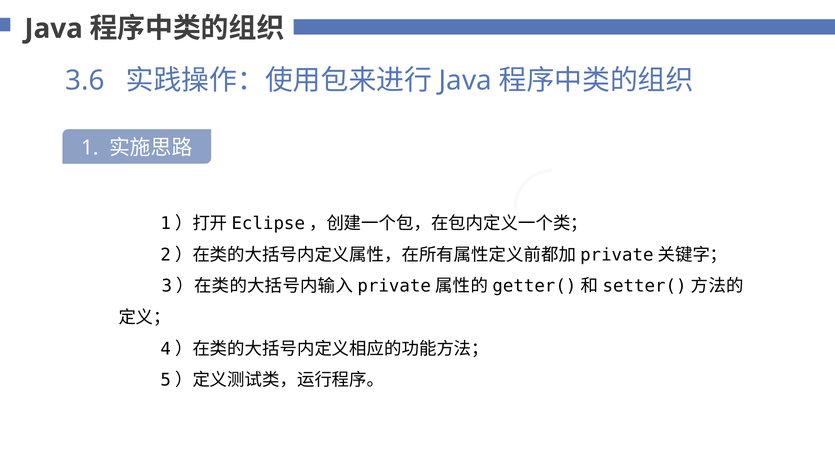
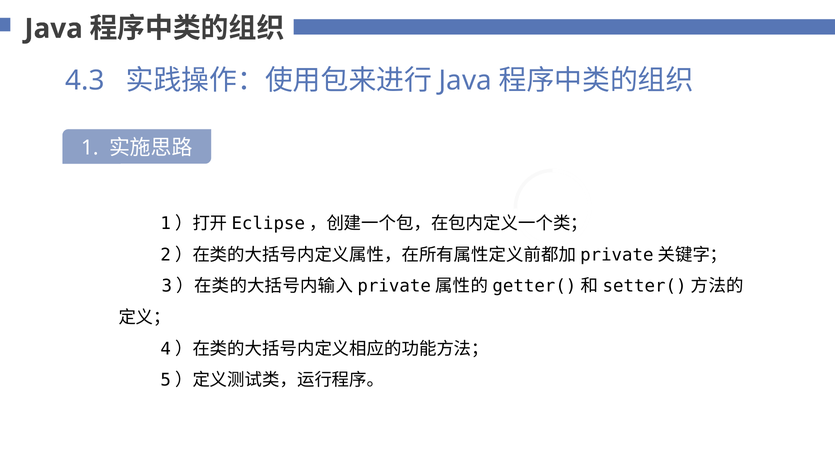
3.6: 3.6 -> 4.3
